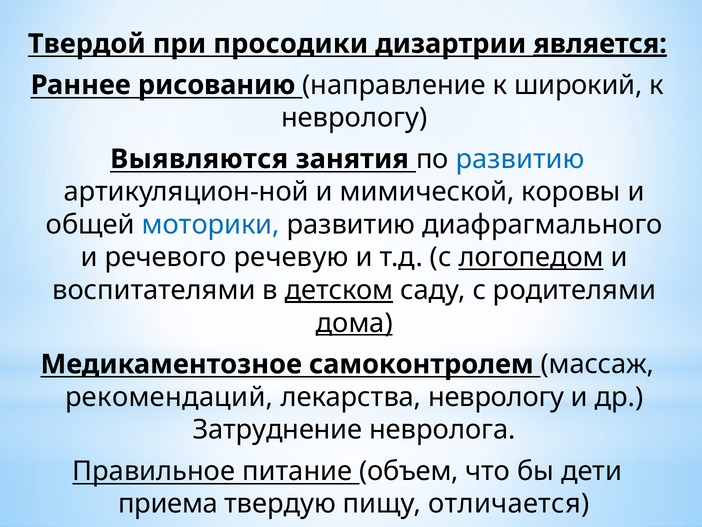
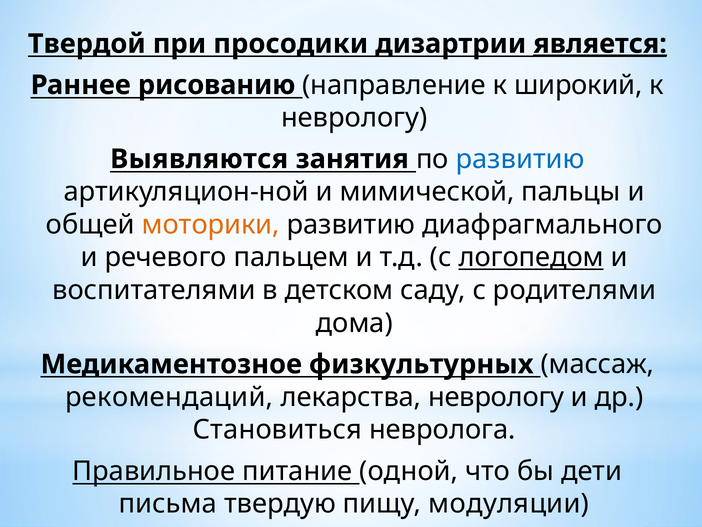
коровы: коровы -> пальцы
моторики colour: blue -> orange
речевую: речевую -> пальцем
детском underline: present -> none
дома underline: present -> none
самоконтролем: самоконтролем -> физкультурных
Затруднение: Затруднение -> Становиться
объем: объем -> одной
приема: приема -> письма
отличается: отличается -> модуляции
